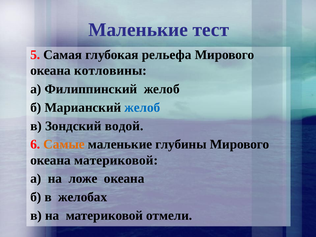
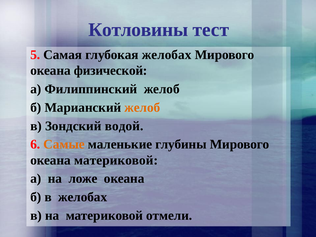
Маленькие at (138, 30): Маленькие -> Котловины
глубокая рельефа: рельефа -> желобах
котловины: котловины -> физической
желоб at (142, 108) colour: blue -> orange
